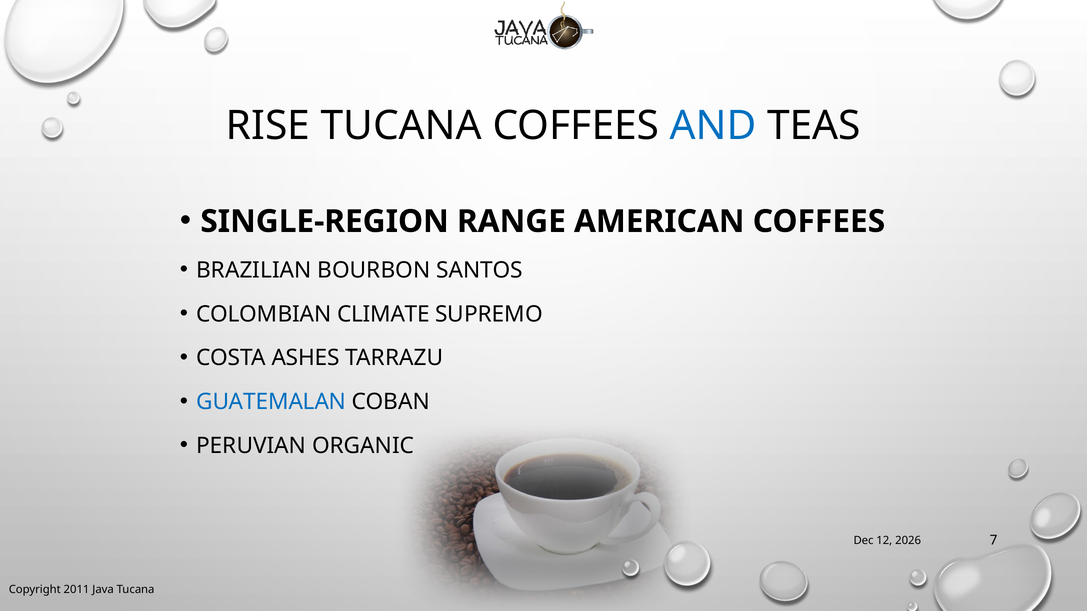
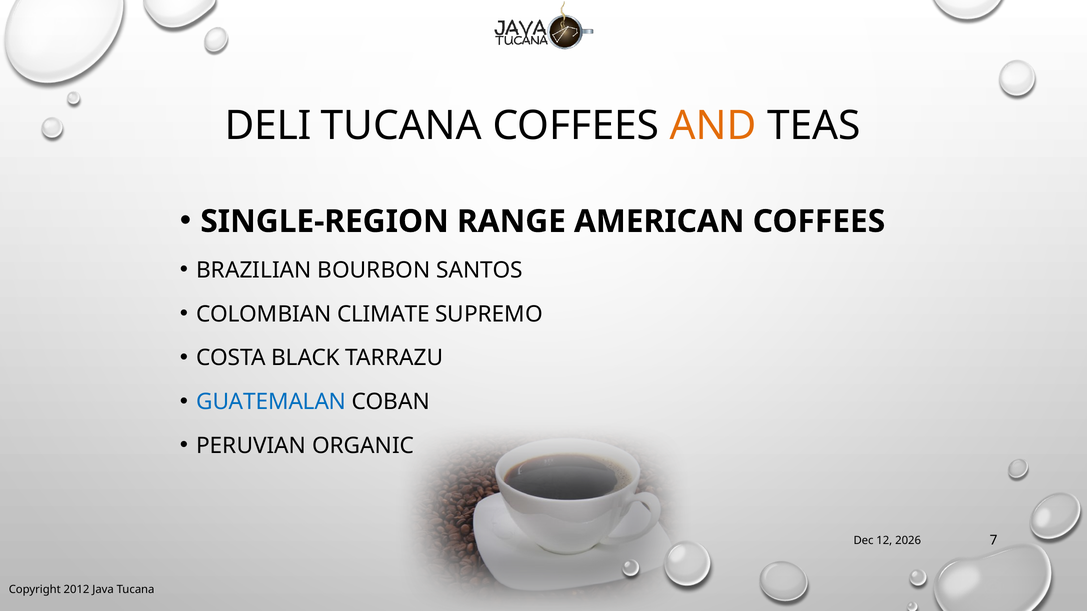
RISE: RISE -> DELI
AND colour: blue -> orange
ASHES: ASHES -> BLACK
2011: 2011 -> 2012
